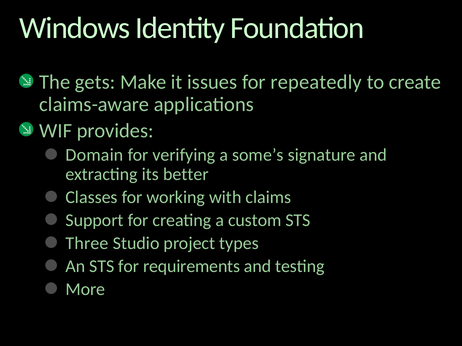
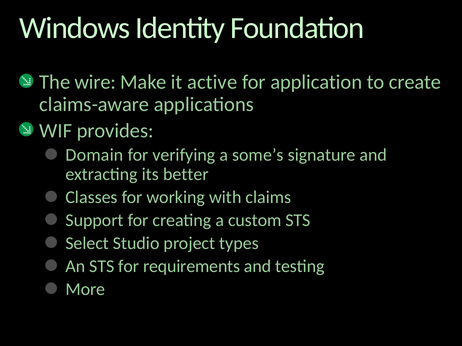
gets: gets -> wire
issues: issues -> active
repeatedly: repeatedly -> application
Three: Three -> Select
